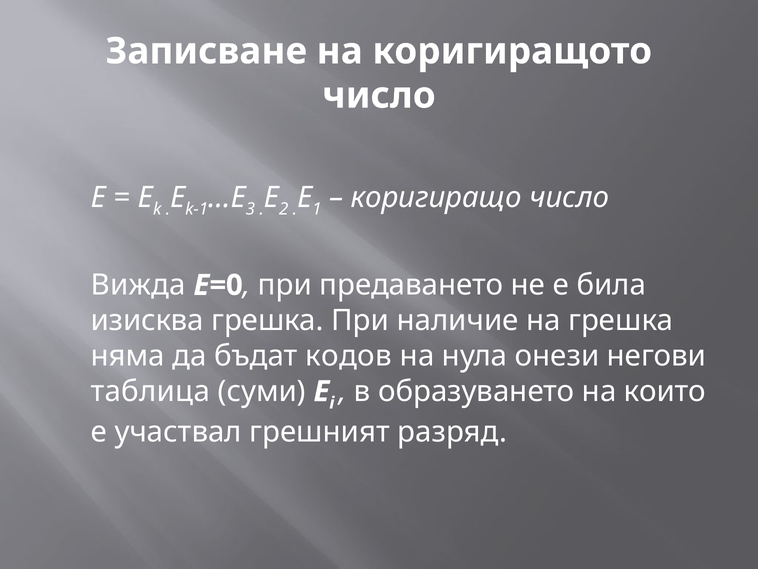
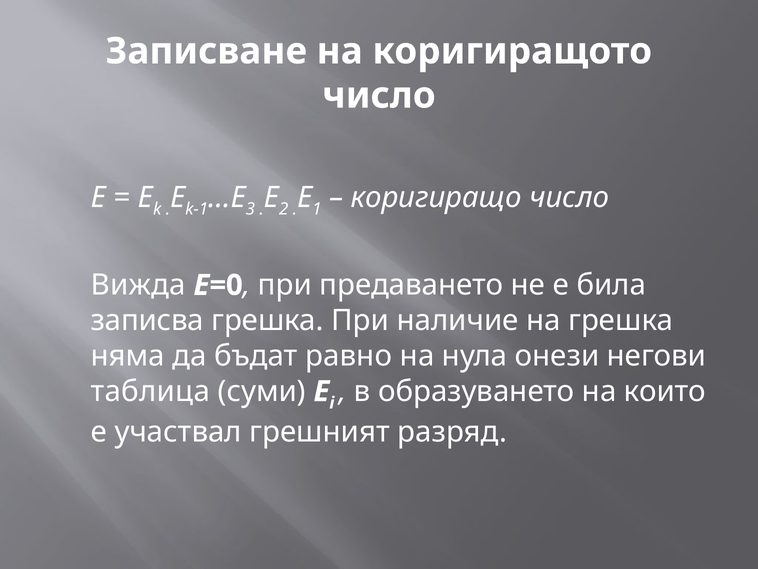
изисква: изисква -> записва
кодов: кодов -> равно
